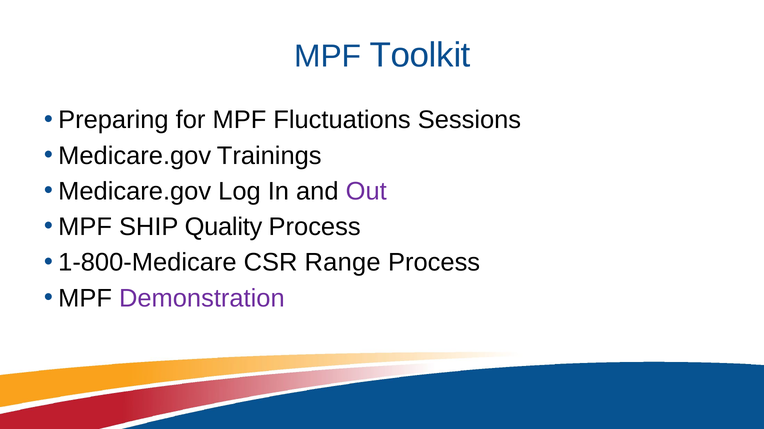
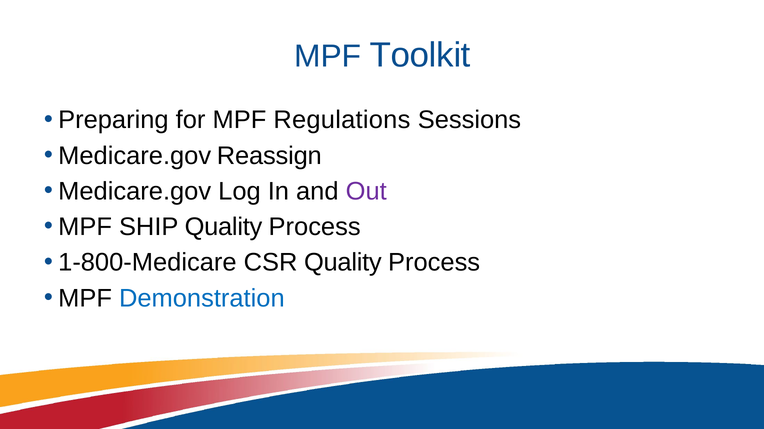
Fluctuations: Fluctuations -> Regulations
Trainings: Trainings -> Reassign
CSR Range: Range -> Quality
Demonstration colour: purple -> blue
